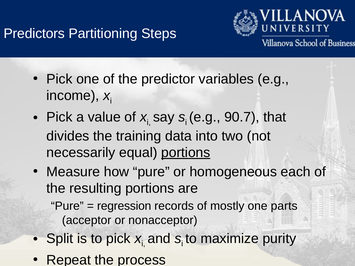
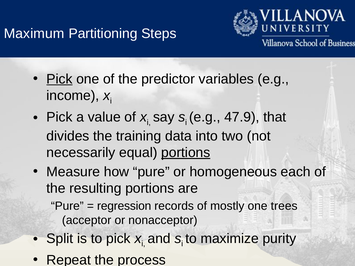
Predictors: Predictors -> Maximum
Pick at (59, 79) underline: none -> present
90.7: 90.7 -> 47.9
parts: parts -> trees
